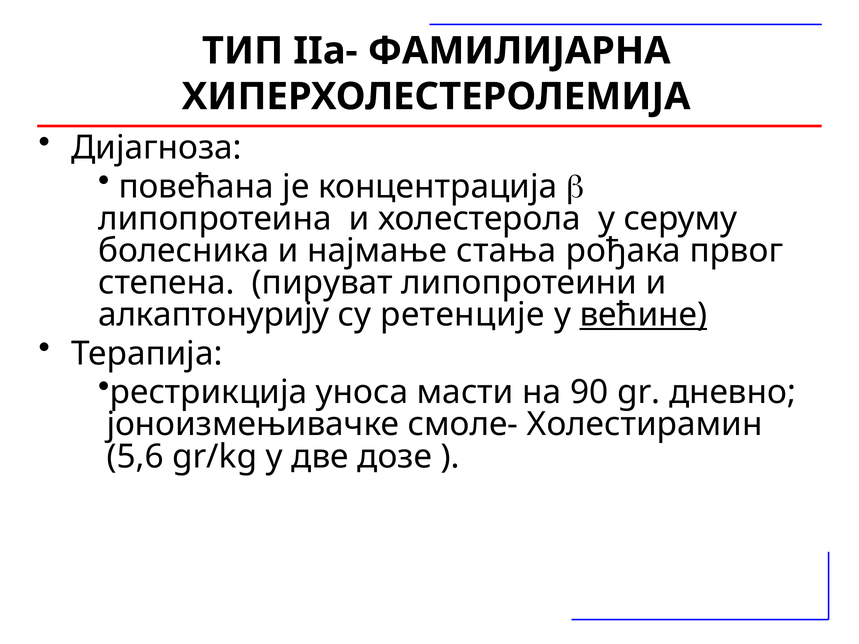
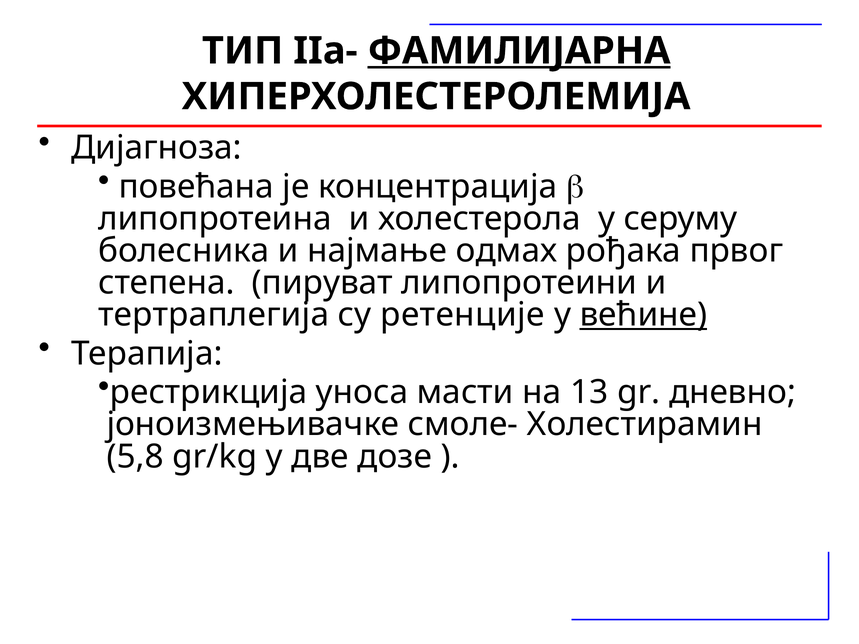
ФАМИЛИЈАРНА underline: none -> present
стања: стања -> одмах
алкаптонурију: алкаптонурију -> тертраплегија
90: 90 -> 13
5,6: 5,6 -> 5,8
